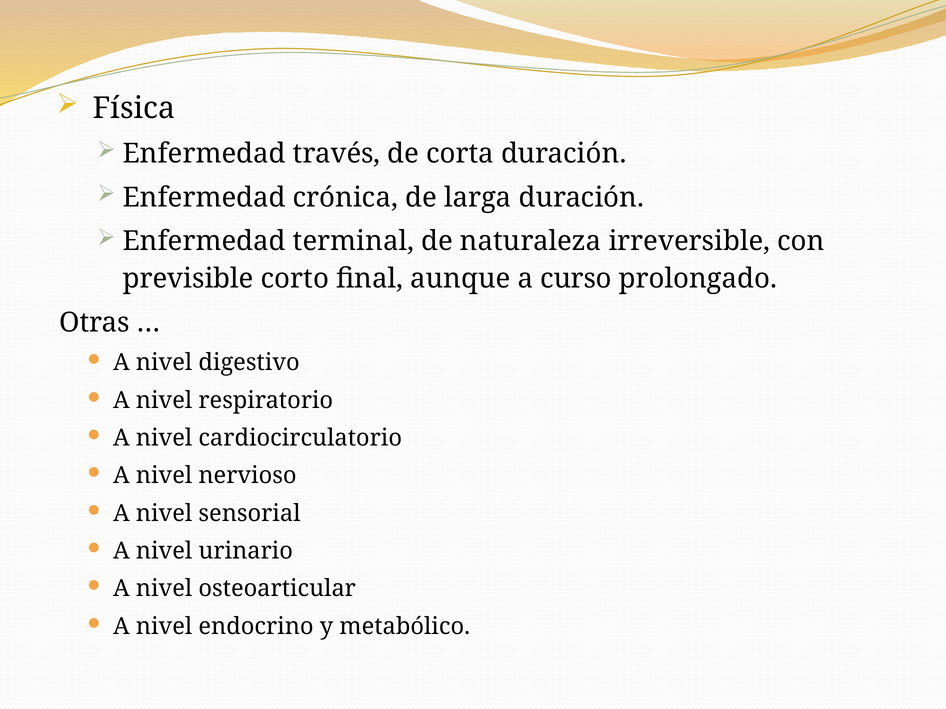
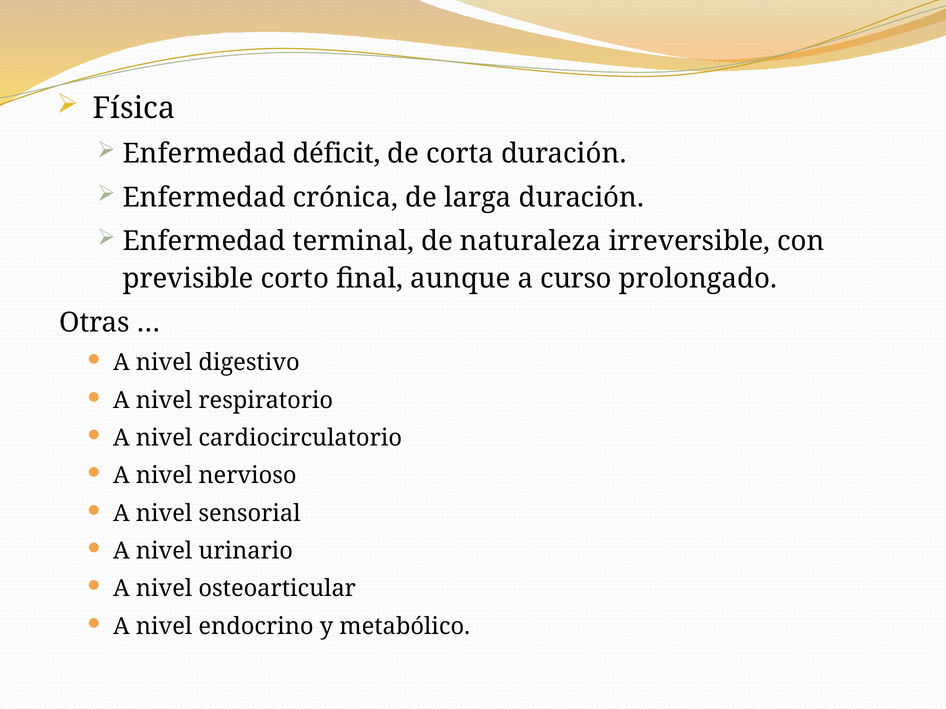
través: través -> déficit
